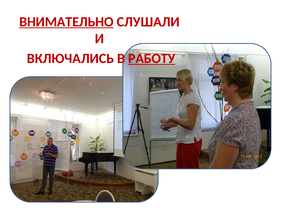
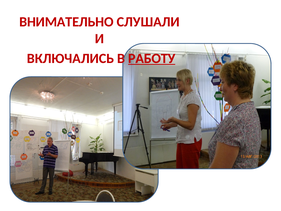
ВНИМАТЕЛЬНО underline: present -> none
